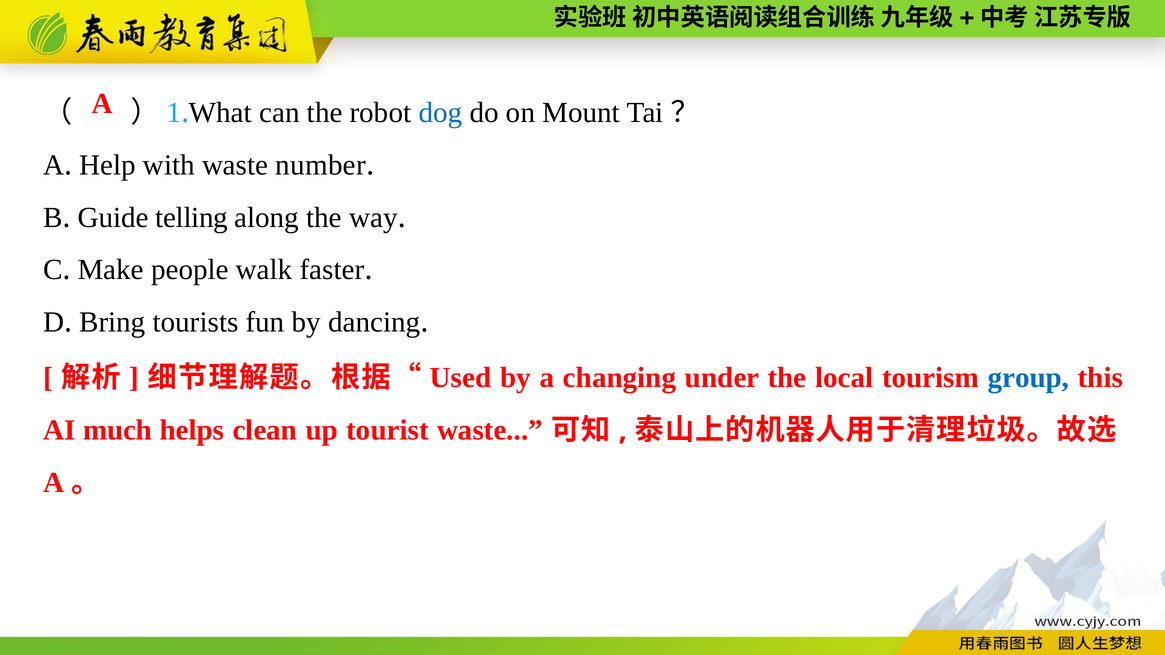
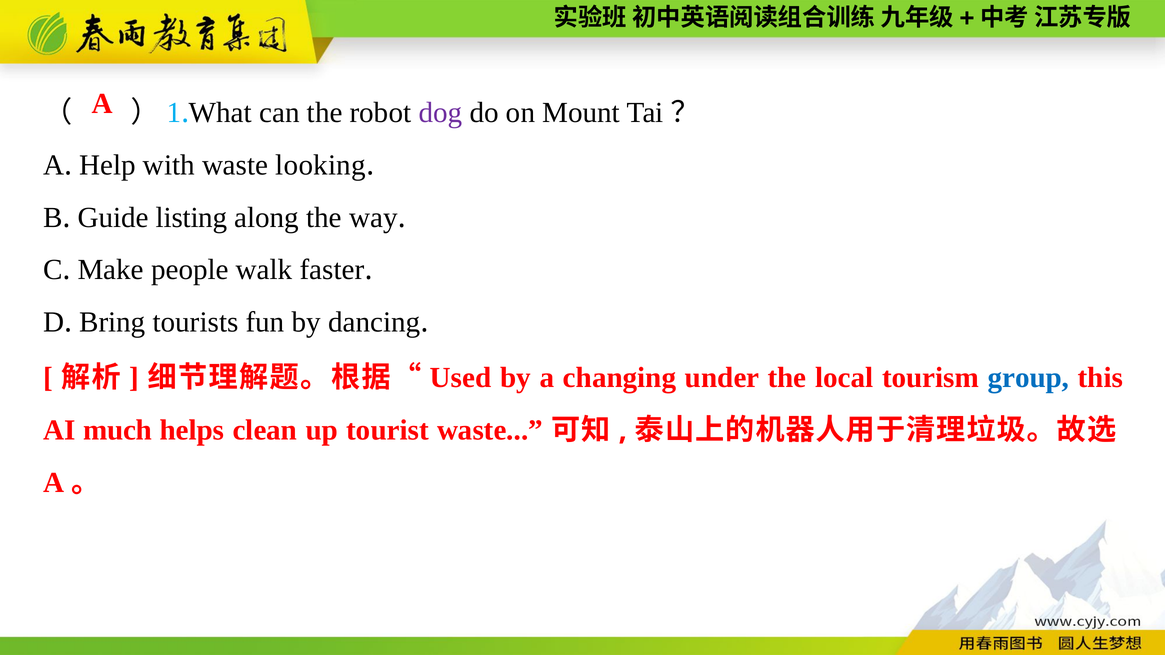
dog colour: blue -> purple
number: number -> looking
telling: telling -> listing
